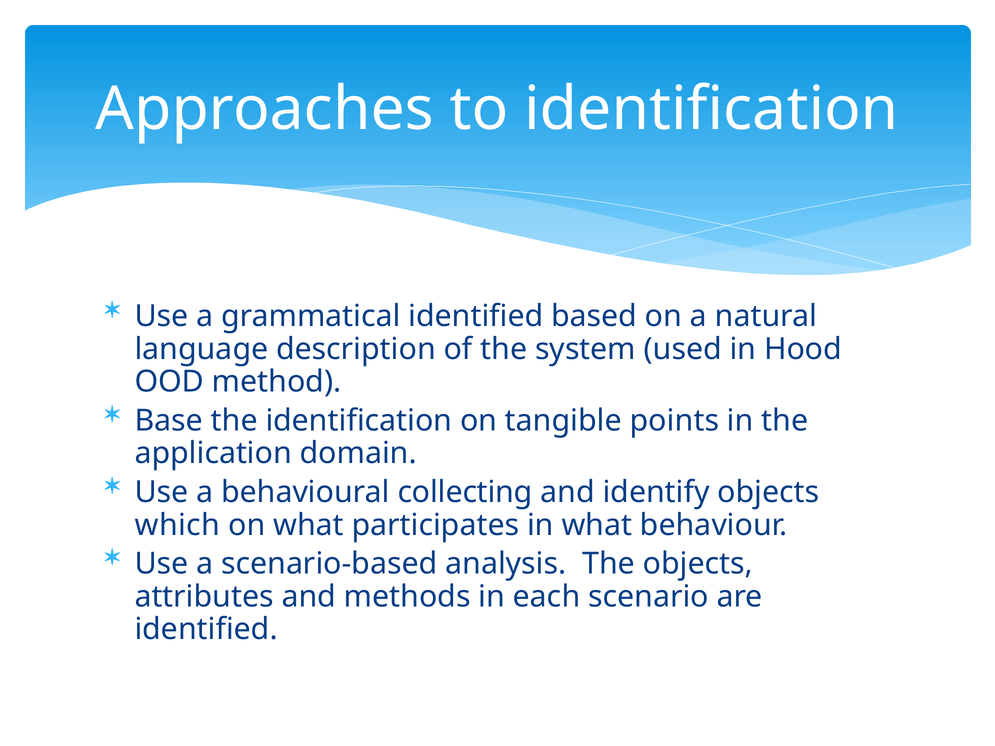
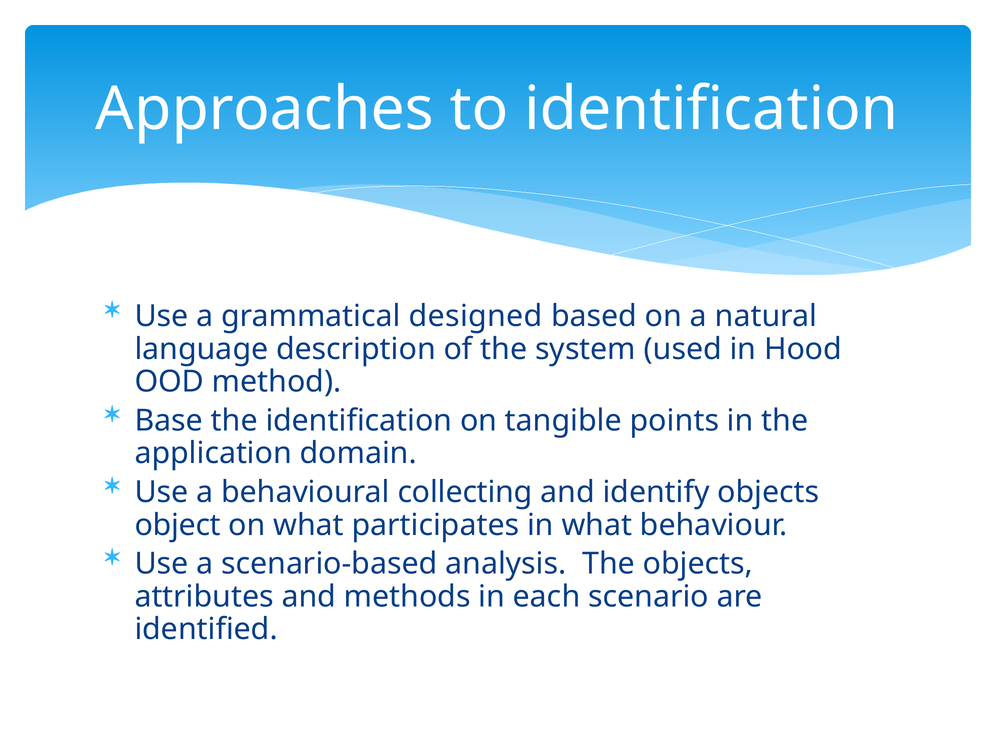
grammatical identified: identified -> designed
which: which -> object
